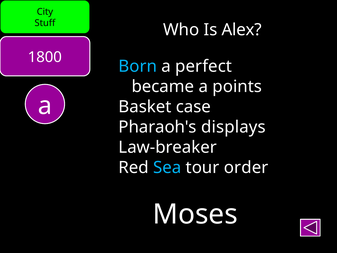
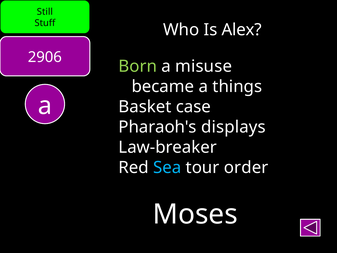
City: City -> Still
1800: 1800 -> 2906
Born colour: light blue -> light green
perfect: perfect -> misuse
points: points -> things
